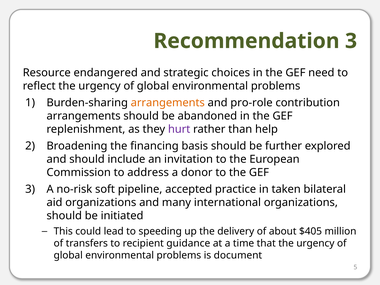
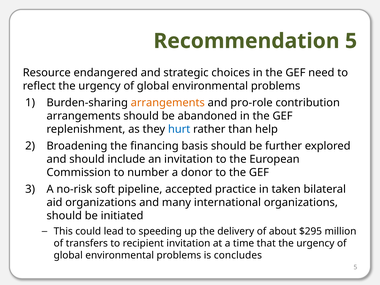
Recommendation 3: 3 -> 5
hurt colour: purple -> blue
address: address -> number
$405: $405 -> $295
recipient guidance: guidance -> invitation
document: document -> concludes
